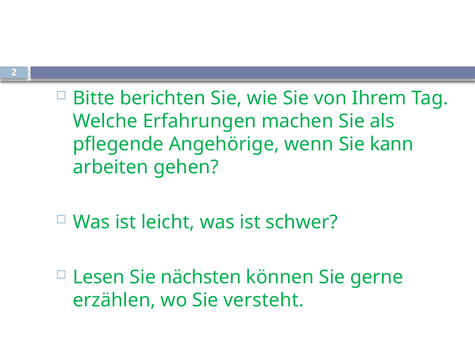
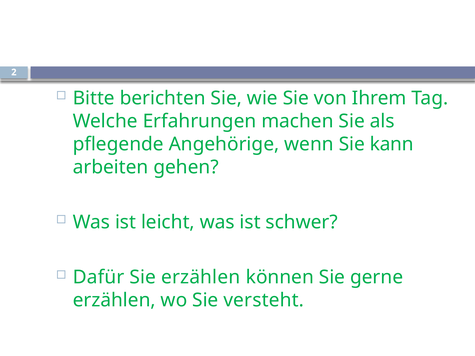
Lesen: Lesen -> Dafür
Sie nächsten: nächsten -> erzählen
